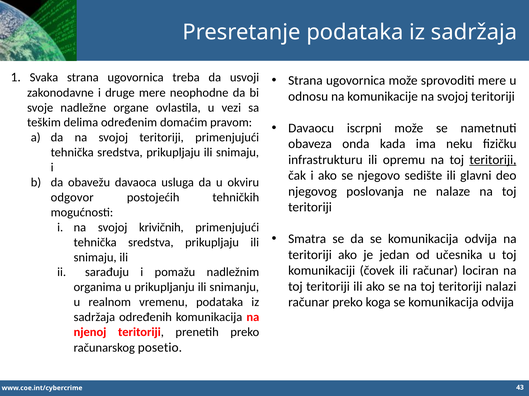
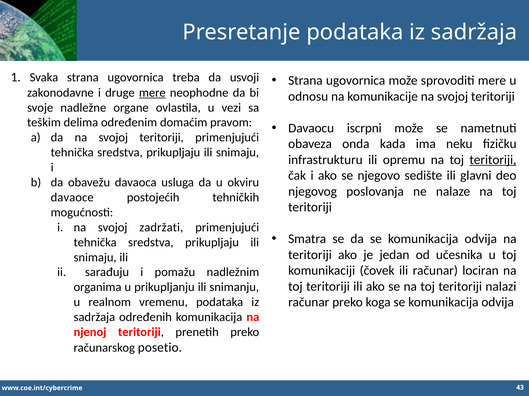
mere at (152, 93) underline: none -> present
odgovor: odgovor -> davaoce
krivičnih: krivičnih -> zadržati
